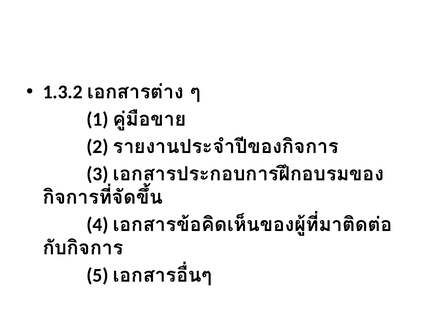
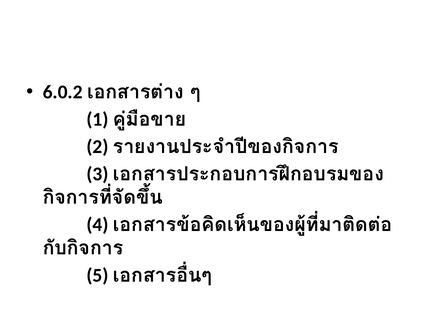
1.3.2: 1.3.2 -> 6.0.2
